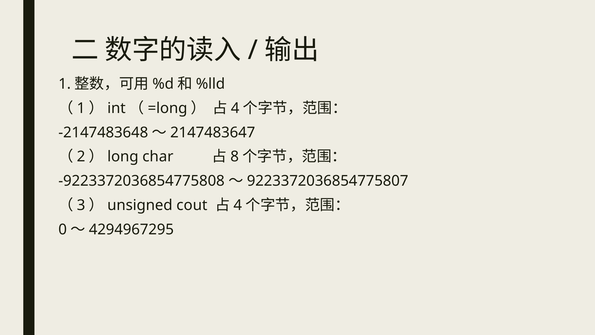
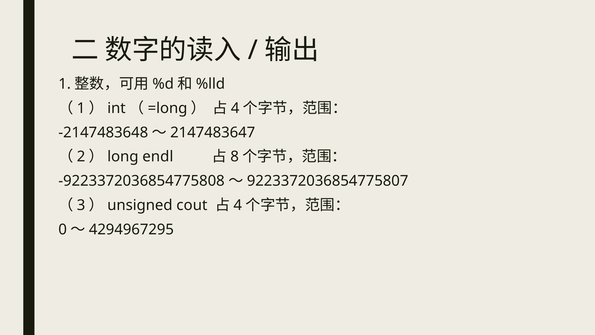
char: char -> endl
